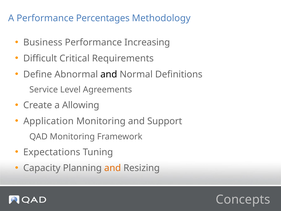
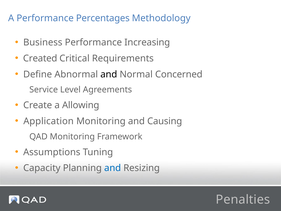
Difficult: Difficult -> Created
Definitions: Definitions -> Concerned
Support: Support -> Causing
Expectations: Expectations -> Assumptions
and at (113, 168) colour: orange -> blue
Concepts: Concepts -> Penalties
